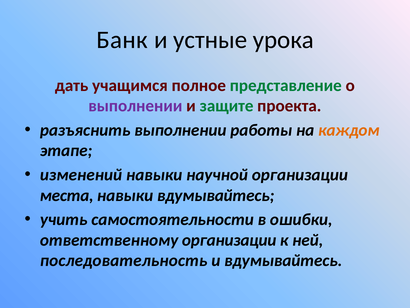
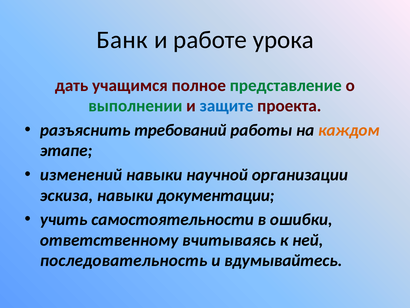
устные: устные -> работе
выполнении at (135, 106) colour: purple -> green
защите colour: green -> blue
разъяснить выполнении: выполнении -> требований
места: места -> эскиза
навыки вдумывайтесь: вдумывайтесь -> документации
ответственному организации: организации -> вчитываясь
